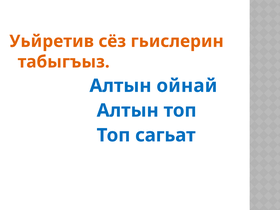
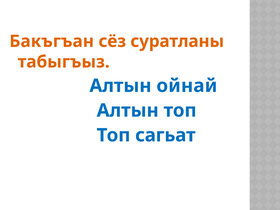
Уьйретив: Уьйретив -> Бакъгъан
гьислерин: гьислерин -> суратланы
